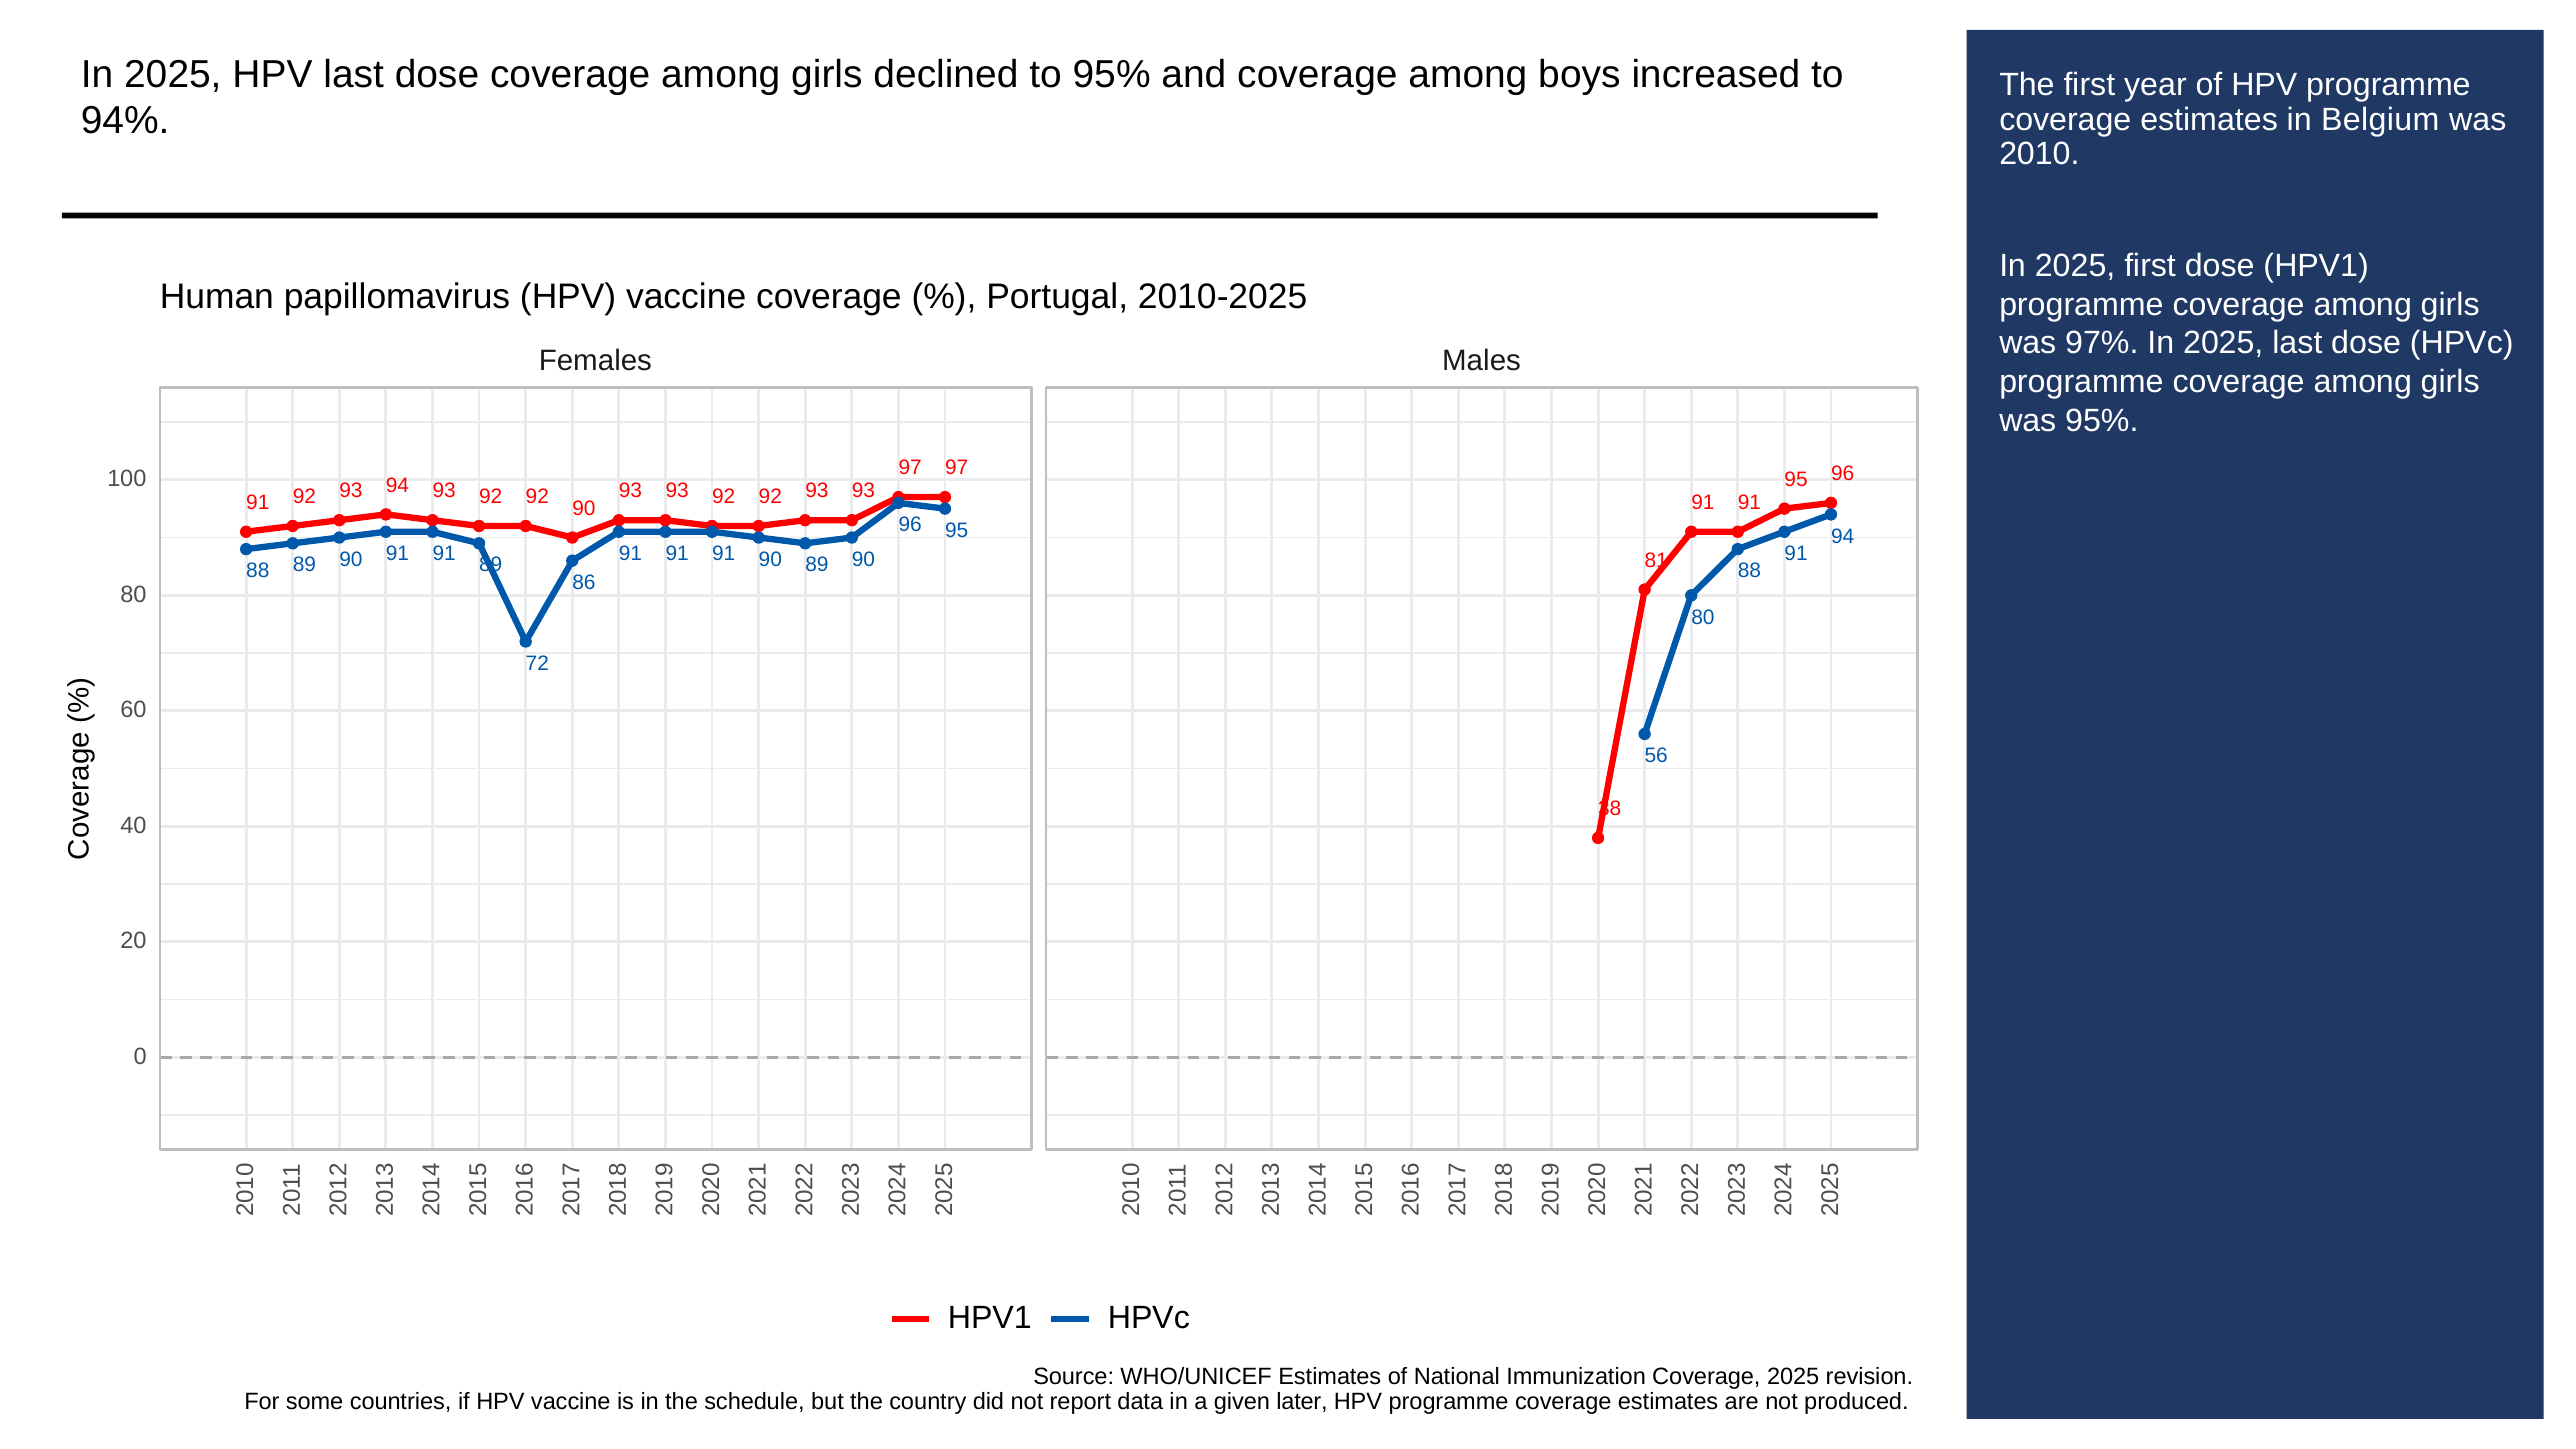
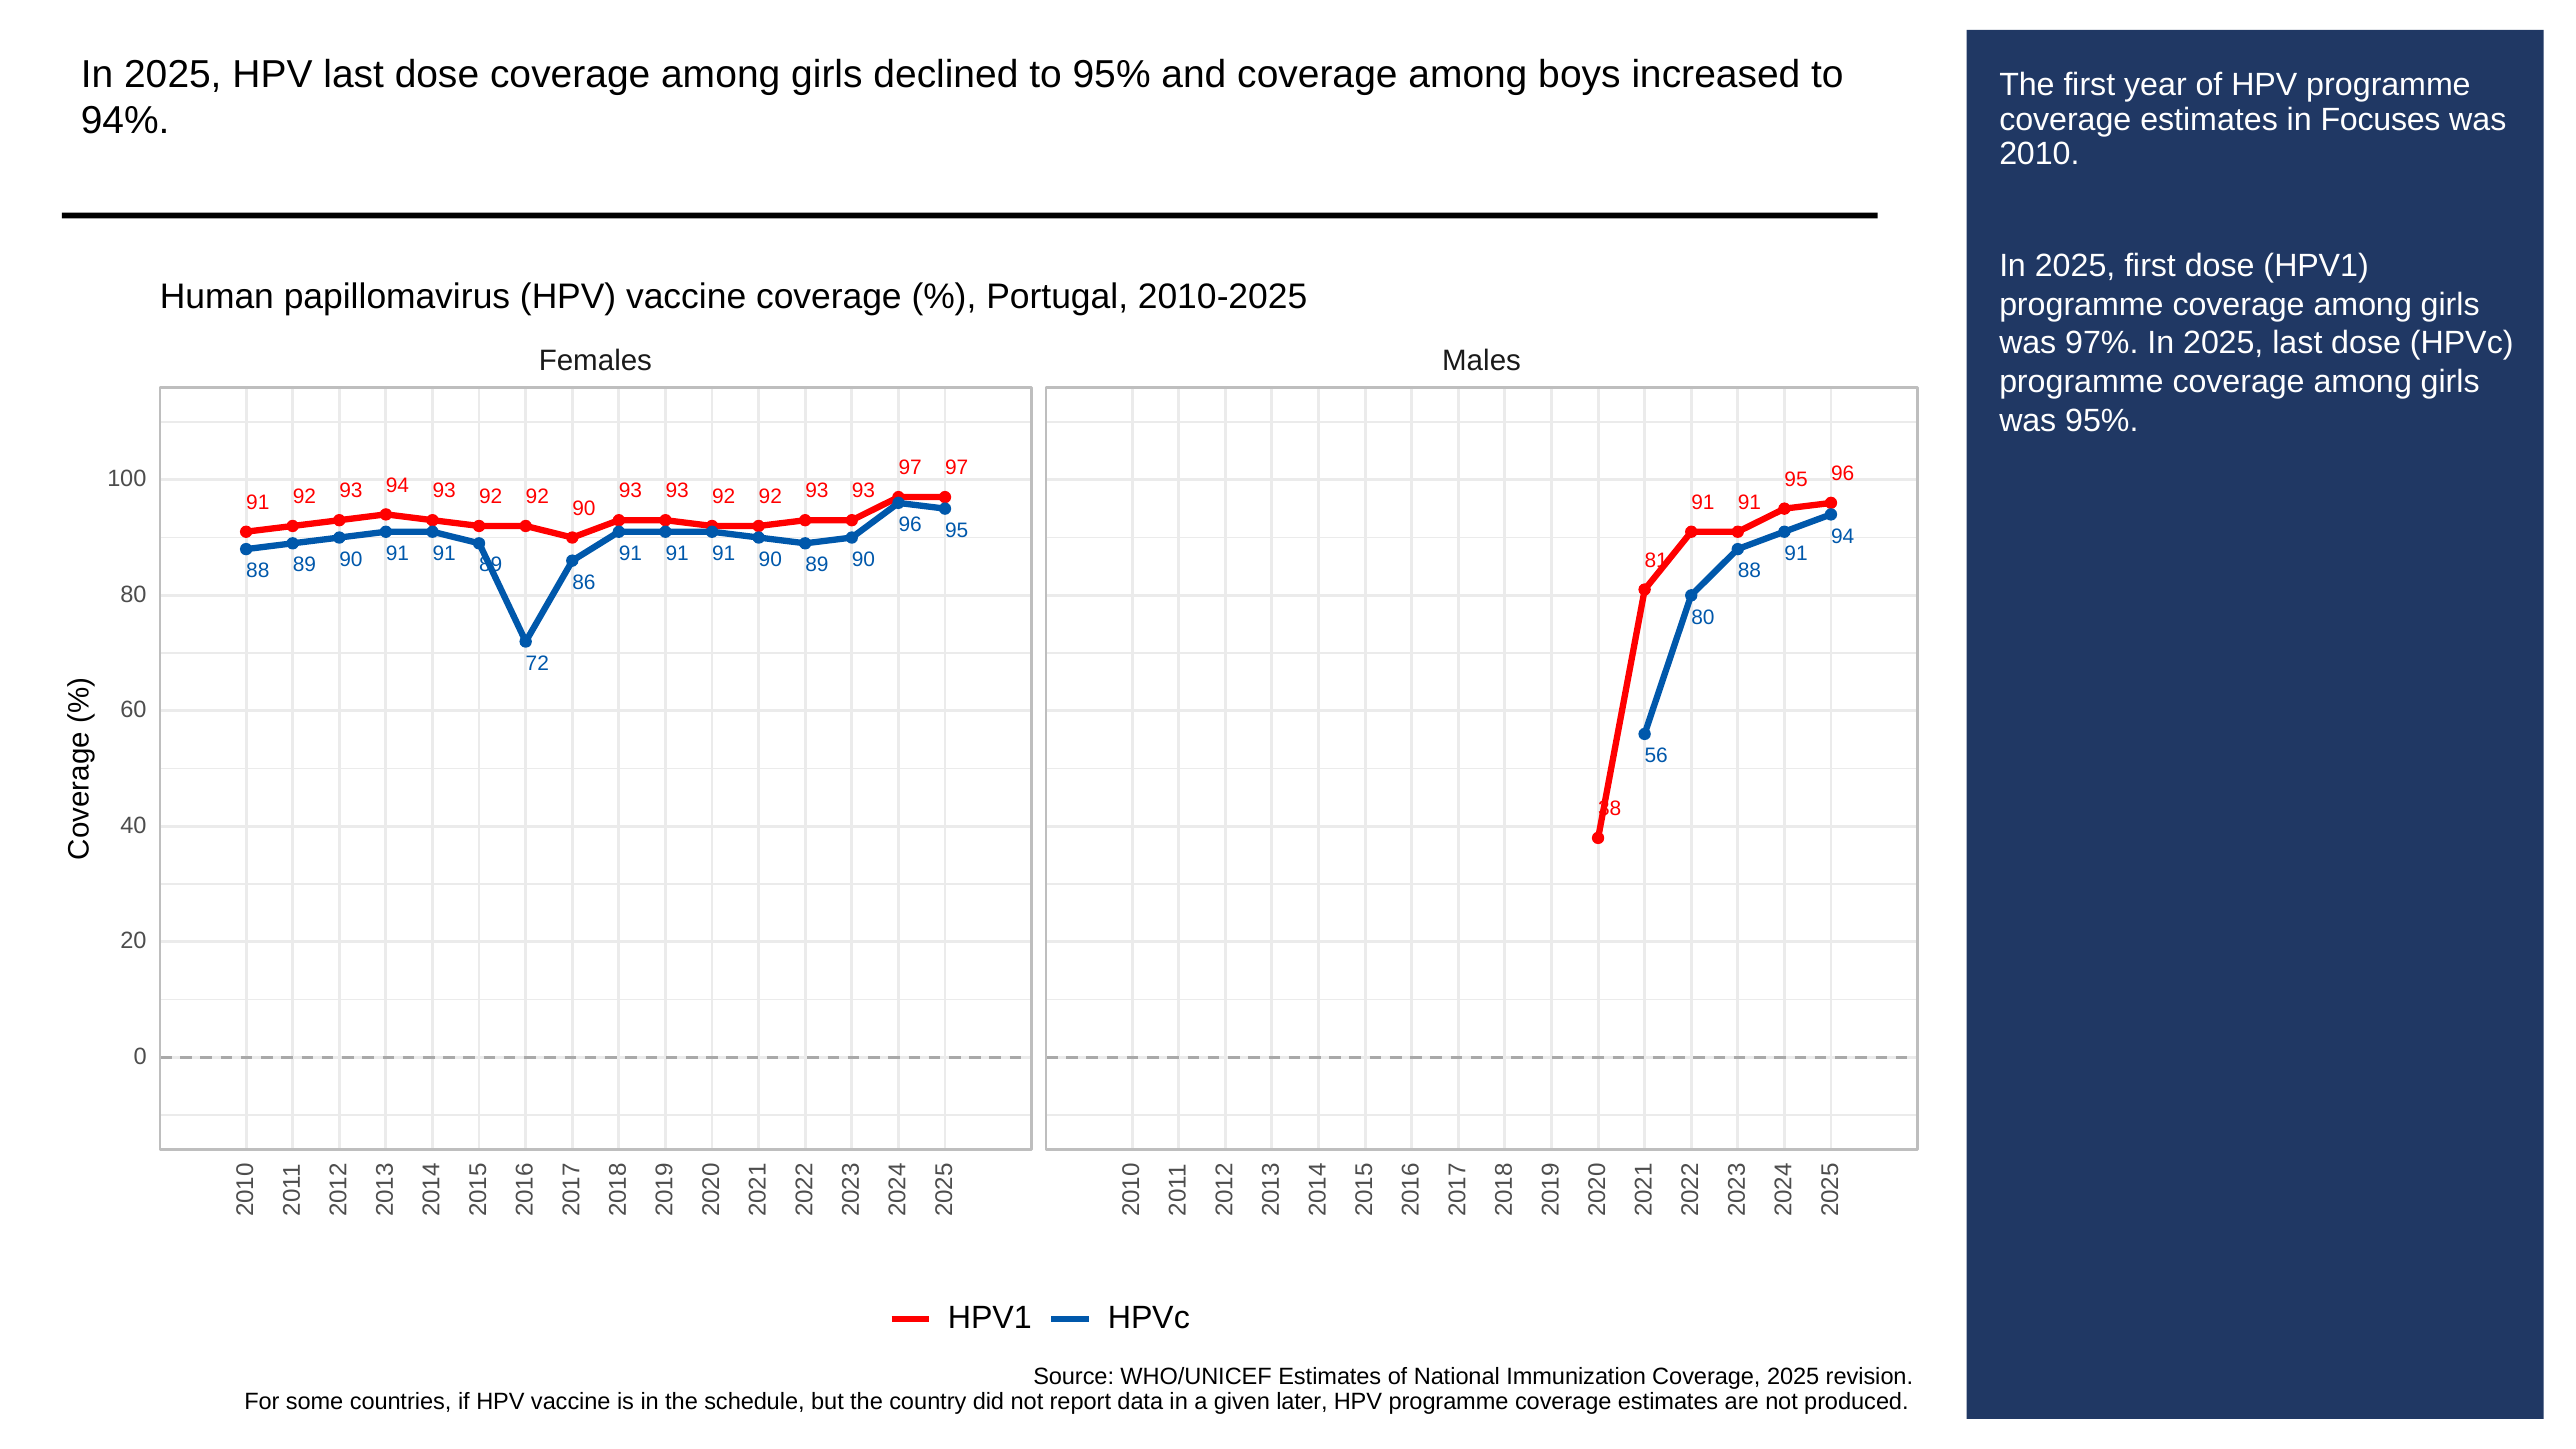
Belgium: Belgium -> Focuses
